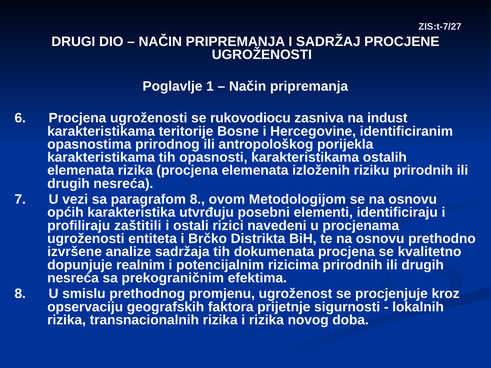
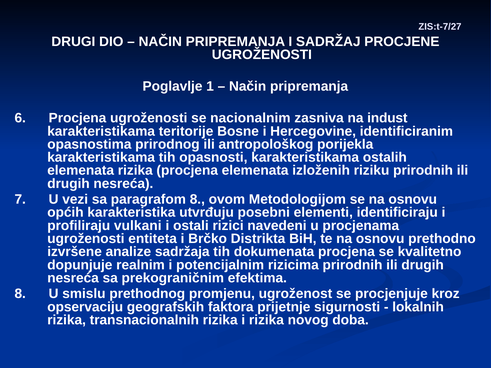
rukovodiocu: rukovodiocu -> nacionalnim
zaštitili: zaštitili -> vulkani
